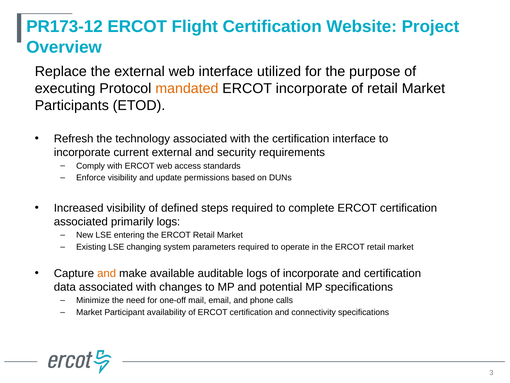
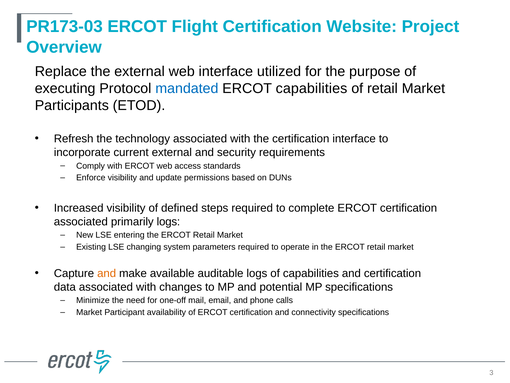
PR173-12: PR173-12 -> PR173-03
mandated colour: orange -> blue
ERCOT incorporate: incorporate -> capabilities
of incorporate: incorporate -> capabilities
